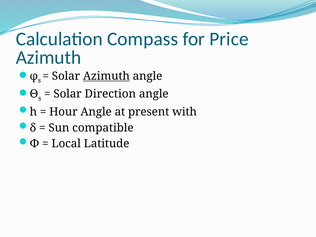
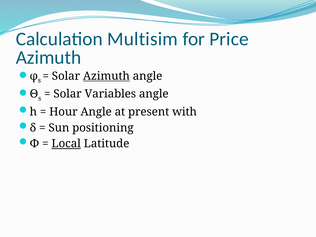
Compass: Compass -> Multisim
Direction: Direction -> Variables
compatible: compatible -> positioning
Local underline: none -> present
